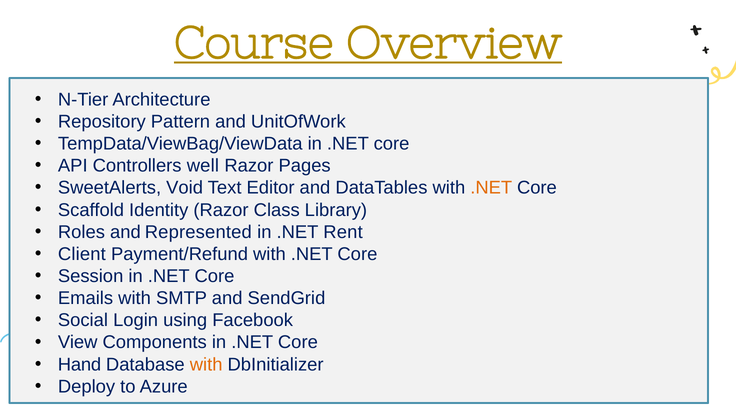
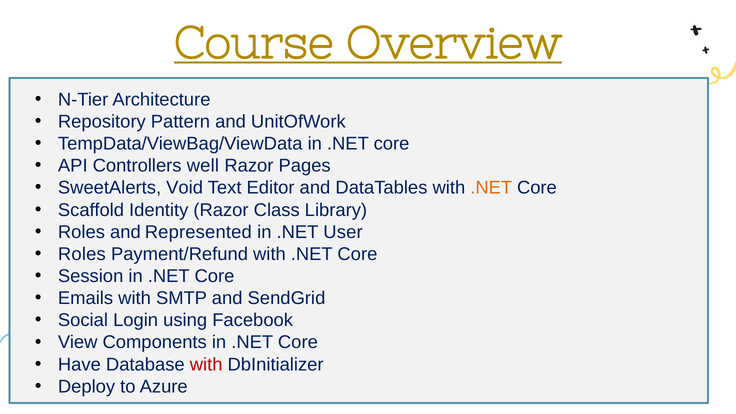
Rent: Rent -> User
Client at (82, 254): Client -> Roles
Hand: Hand -> Have
with at (206, 365) colour: orange -> red
